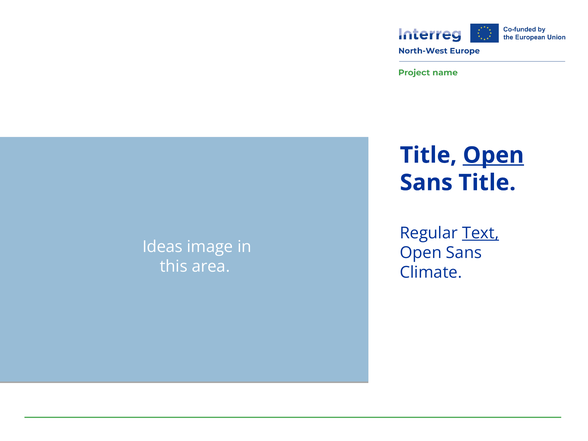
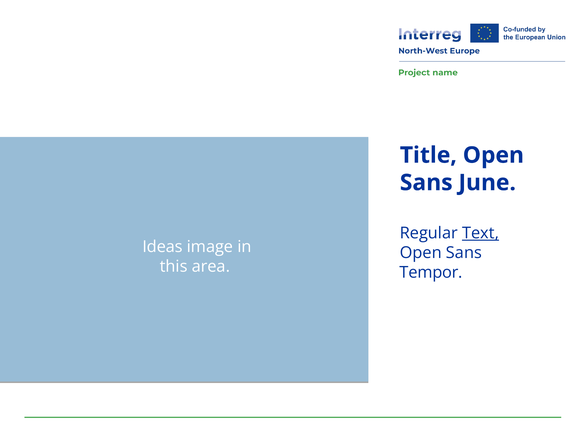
Open at (493, 155) underline: present -> none
Sans Title: Title -> June
Climate: Climate -> Tempor
